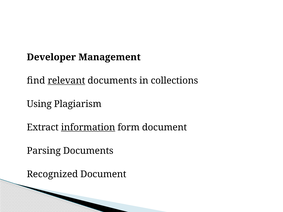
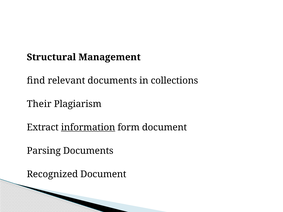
Developer: Developer -> Structural
relevant underline: present -> none
Using: Using -> Their
